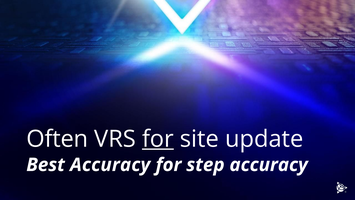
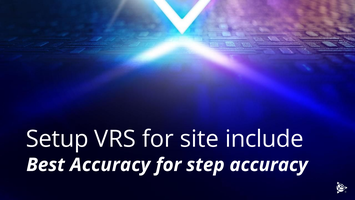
Often: Often -> Setup
for at (158, 139) underline: present -> none
update: update -> include
